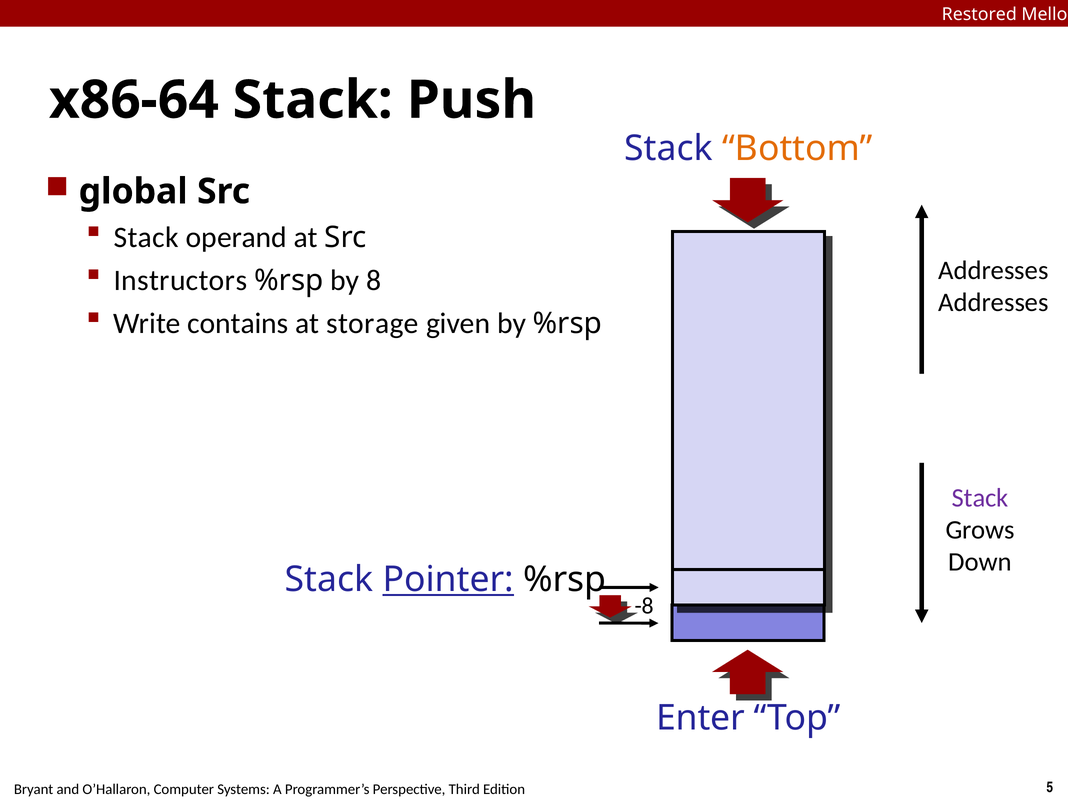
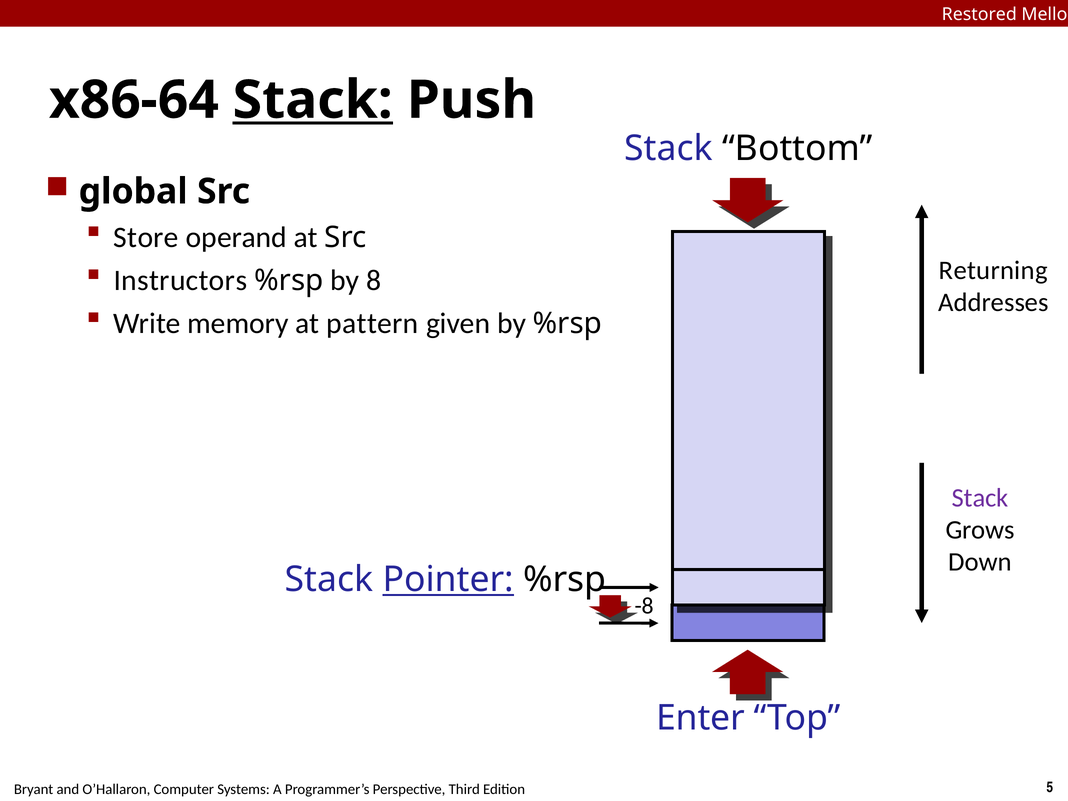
Stack at (313, 100) underline: none -> present
Bottom colour: orange -> black
Stack at (146, 238): Stack -> Store
Addresses at (993, 270): Addresses -> Returning
contains: contains -> memory
storage: storage -> pattern
